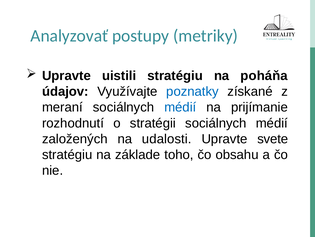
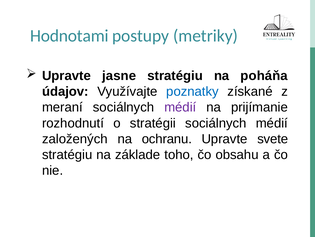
Analyzovať: Analyzovať -> Hodnotami
uistili: uistili -> jasne
médií at (180, 107) colour: blue -> purple
udalosti: udalosti -> ochranu
